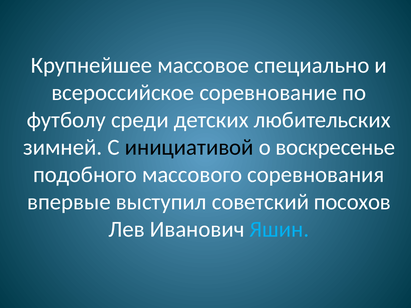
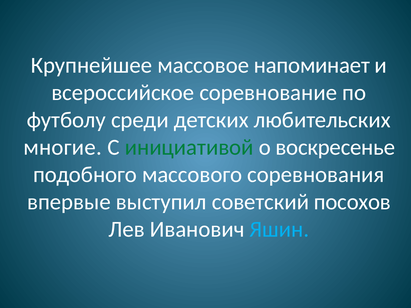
специально: специально -> напоминает
зимней: зимней -> многие
инициативой colour: black -> green
